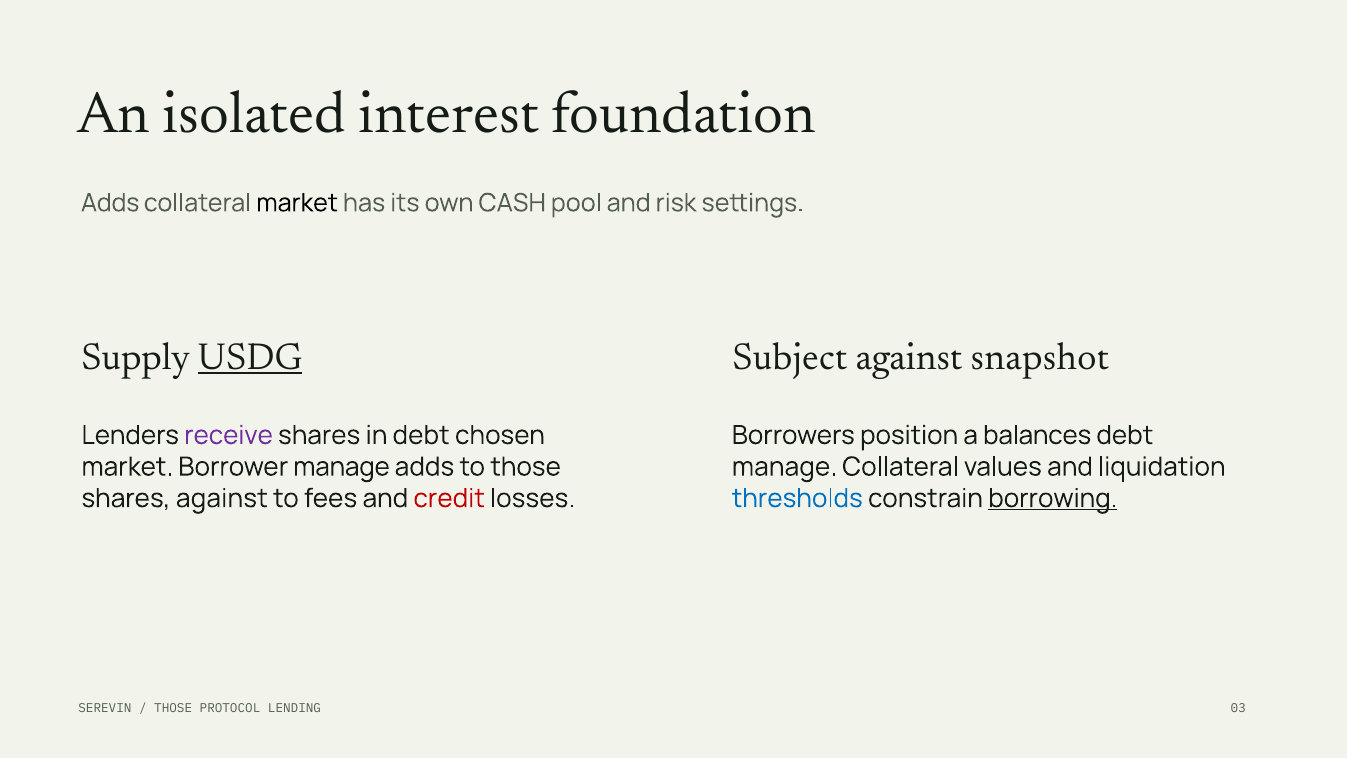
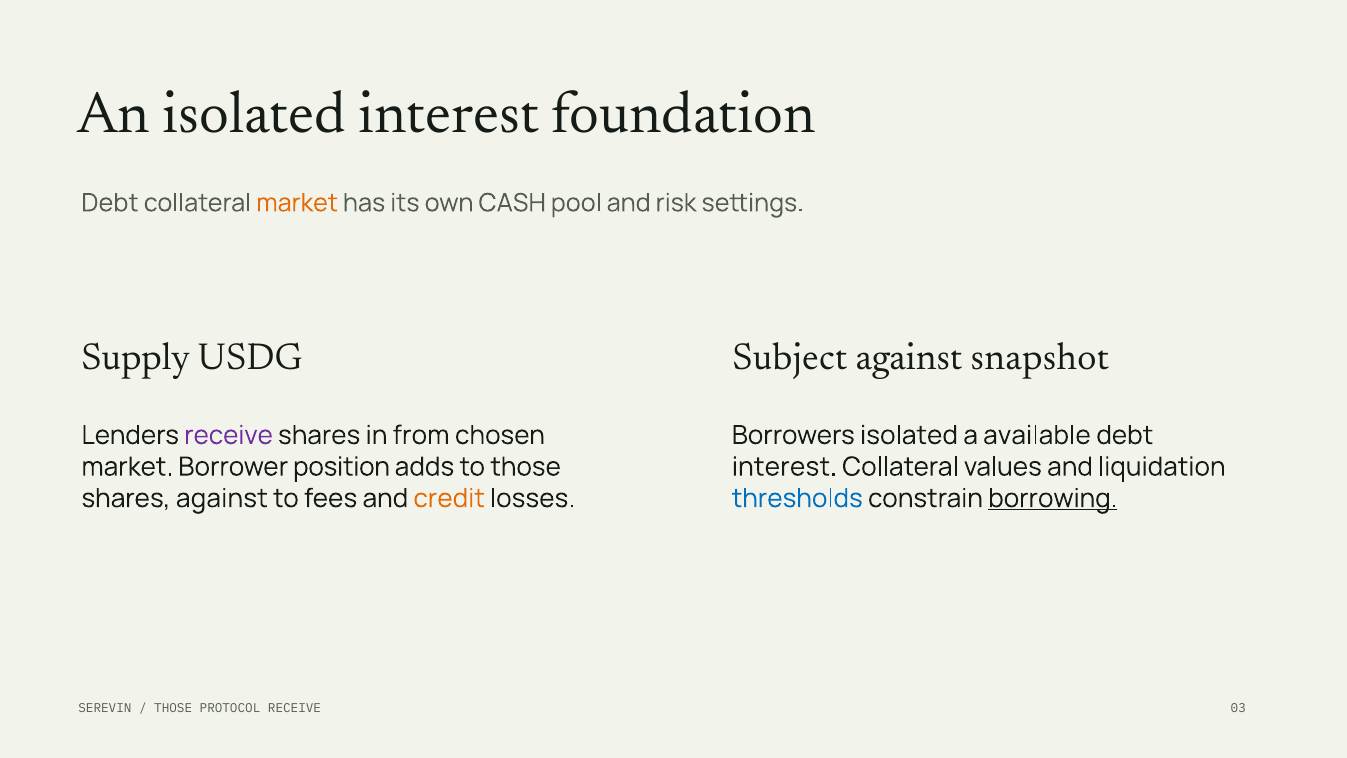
Adds at (110, 203): Adds -> Debt
market at (297, 203) colour: black -> orange
USDG underline: present -> none
in debt: debt -> from
Borrowers position: position -> isolated
balances: balances -> available
Borrower manage: manage -> position
manage at (784, 467): manage -> interest
credit colour: red -> orange
PROTOCOL LENDING: LENDING -> RECEIVE
